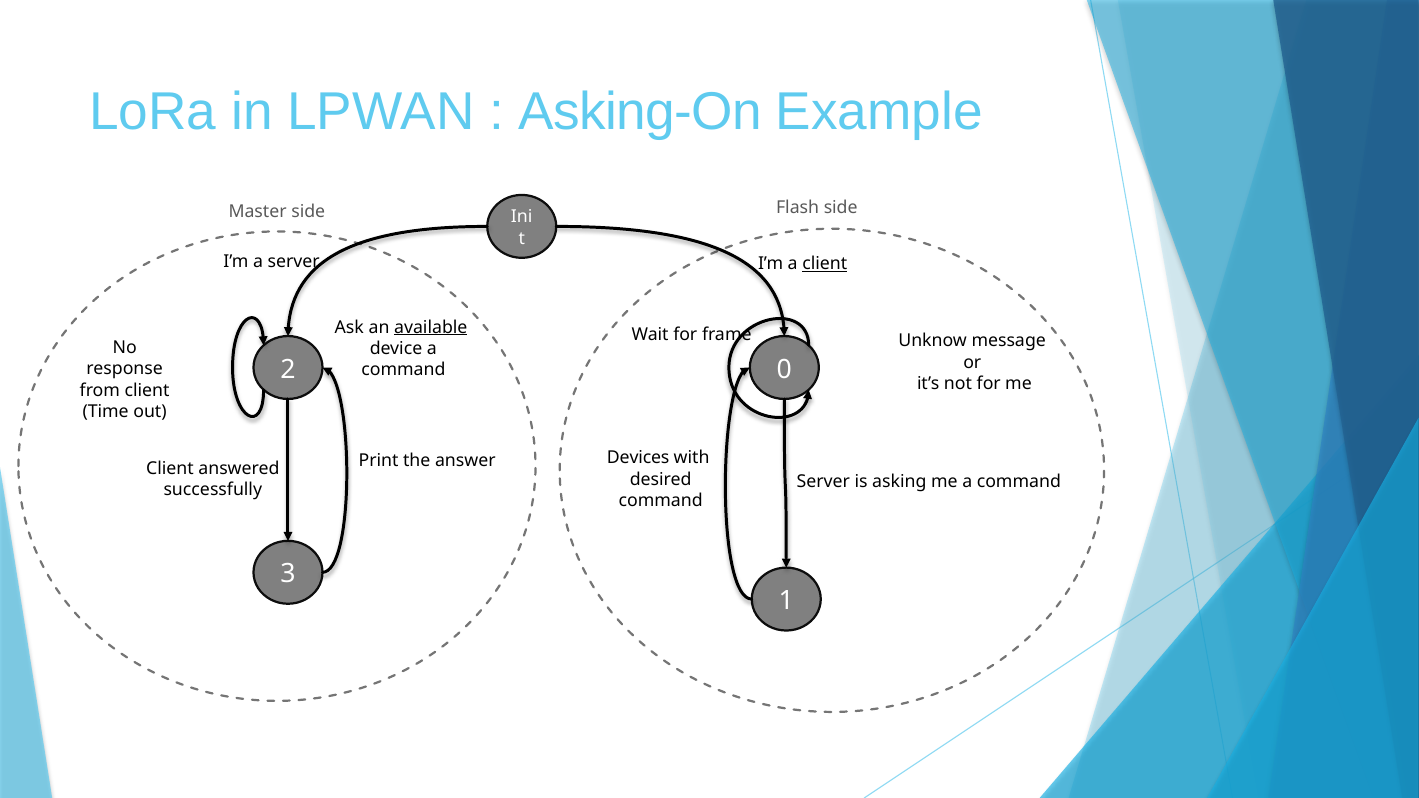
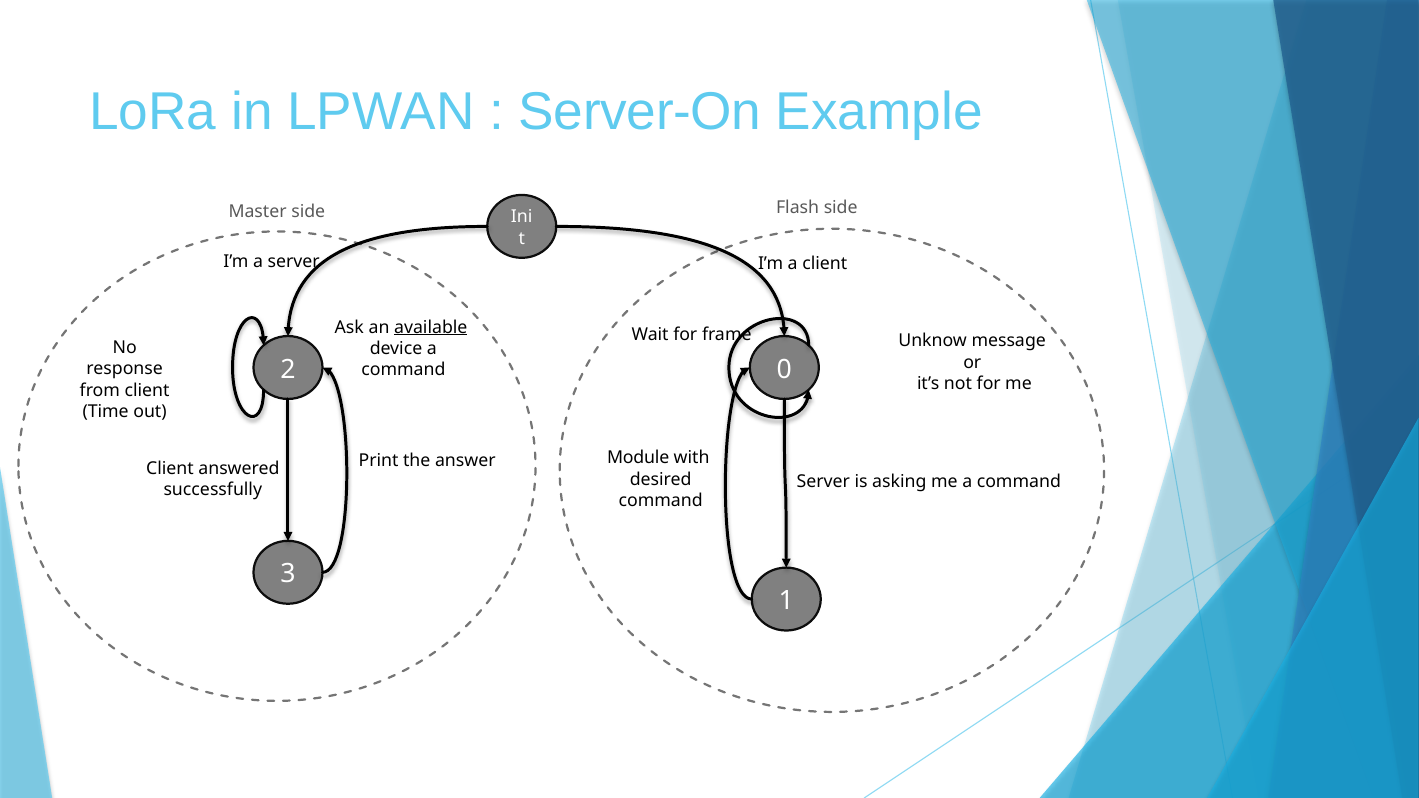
Asking-On: Asking-On -> Server-On
client at (825, 264) underline: present -> none
Devices: Devices -> Module
